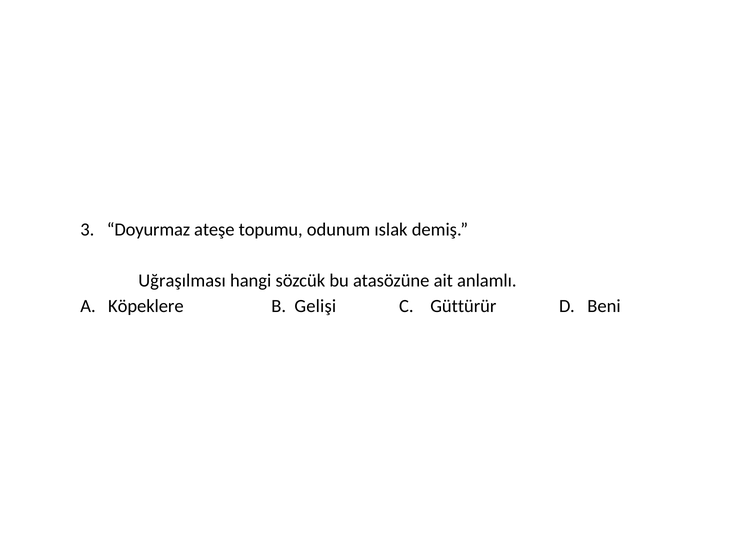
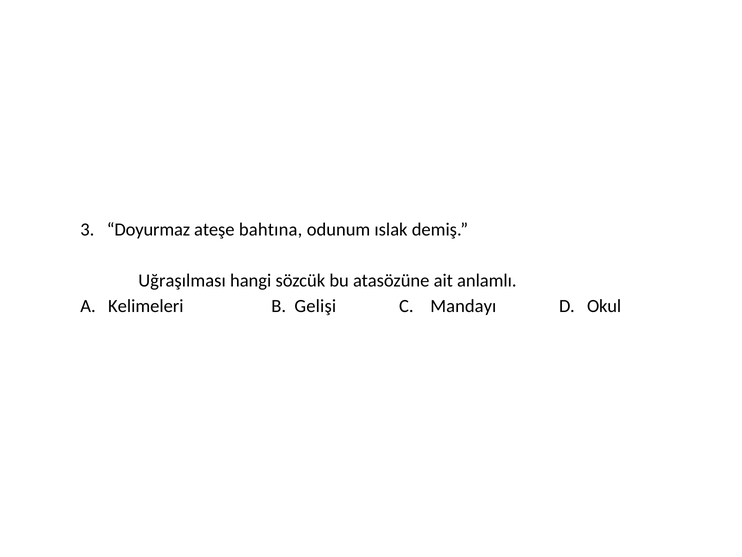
topumu: topumu -> bahtına
Köpeklere: Köpeklere -> Kelimeleri
Güttürür: Güttürür -> Mandayı
Beni: Beni -> Okul
